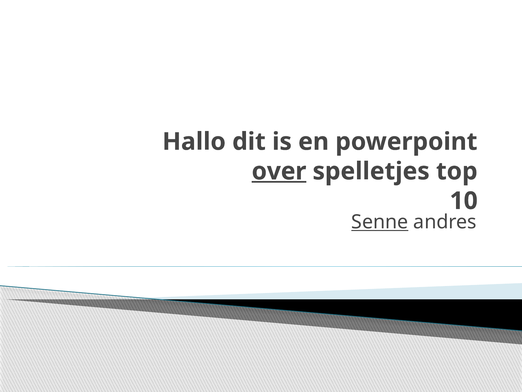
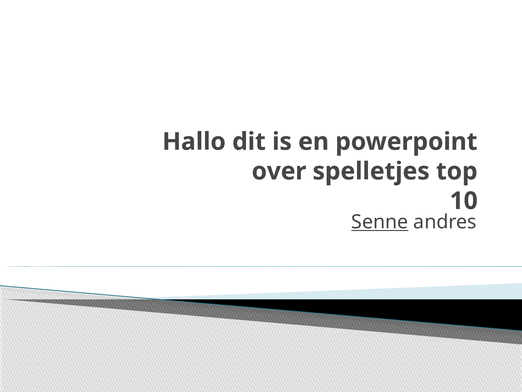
over underline: present -> none
